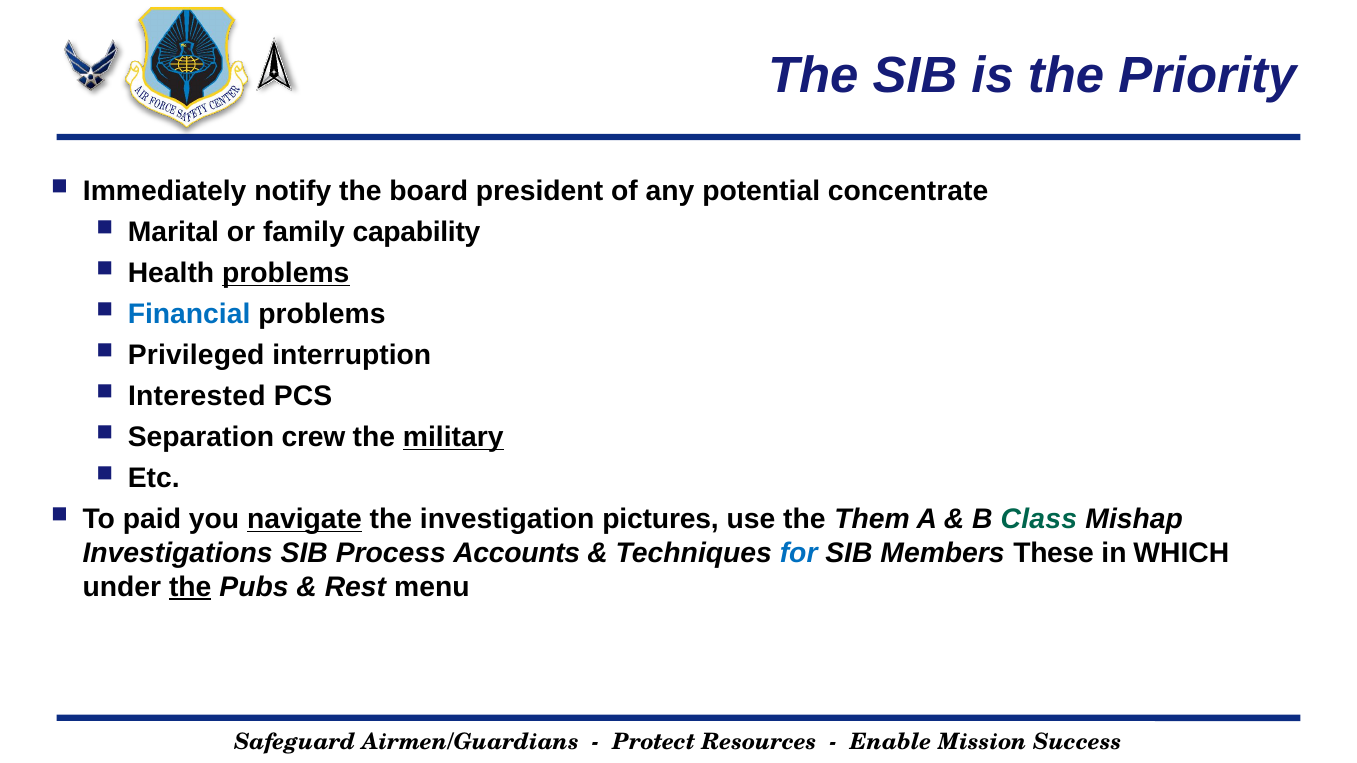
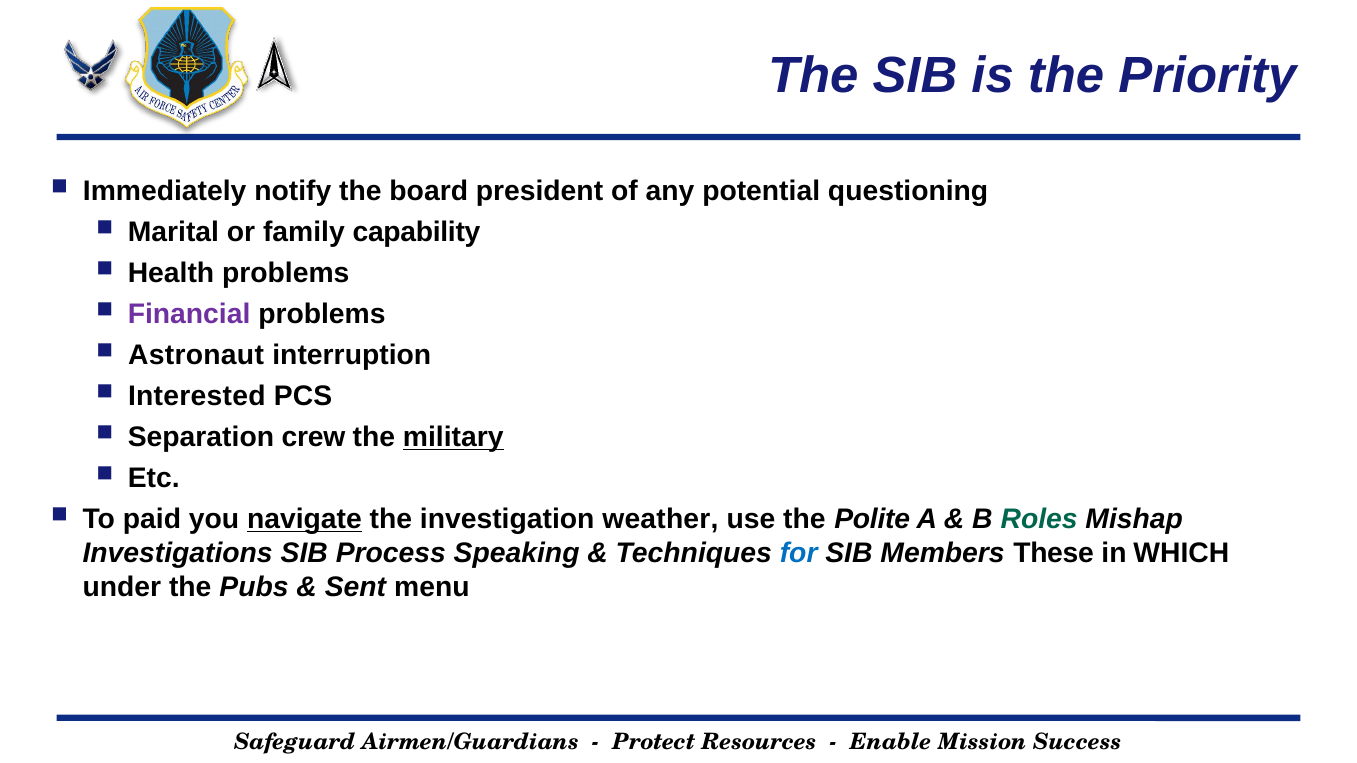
concentrate: concentrate -> questioning
problems at (286, 274) underline: present -> none
Financial colour: blue -> purple
Privileged: Privileged -> Astronaut
pictures: pictures -> weather
Them: Them -> Polite
Class: Class -> Roles
Accounts: Accounts -> Speaking
the at (190, 587) underline: present -> none
Rest: Rest -> Sent
